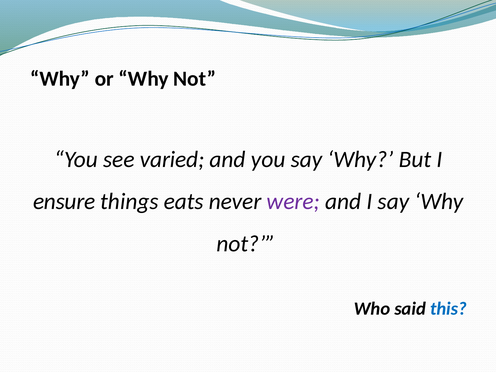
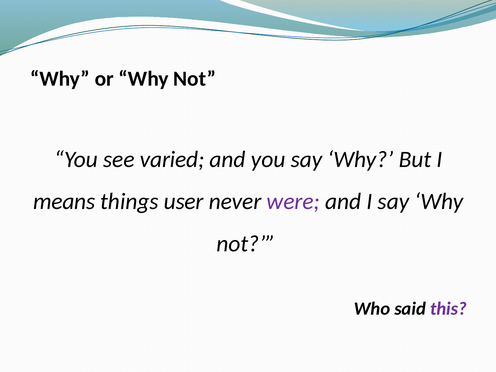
ensure: ensure -> means
eats: eats -> user
this colour: blue -> purple
